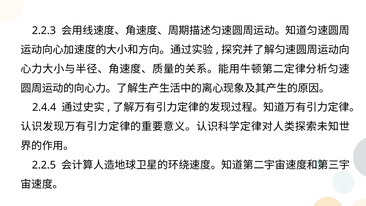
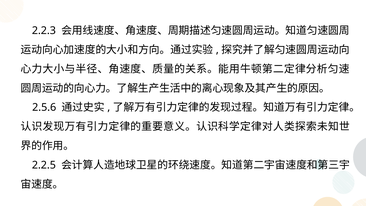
2.4.4: 2.4.4 -> 2.5.6
